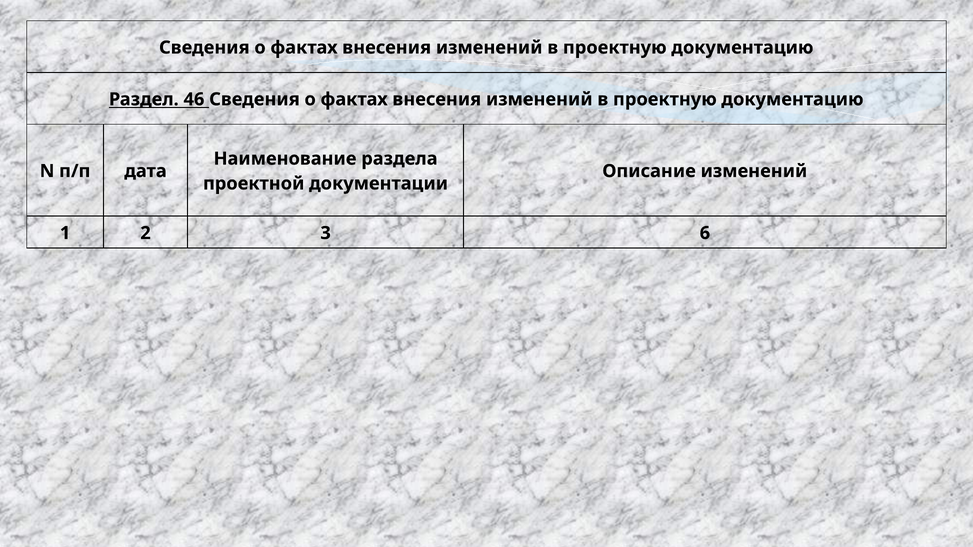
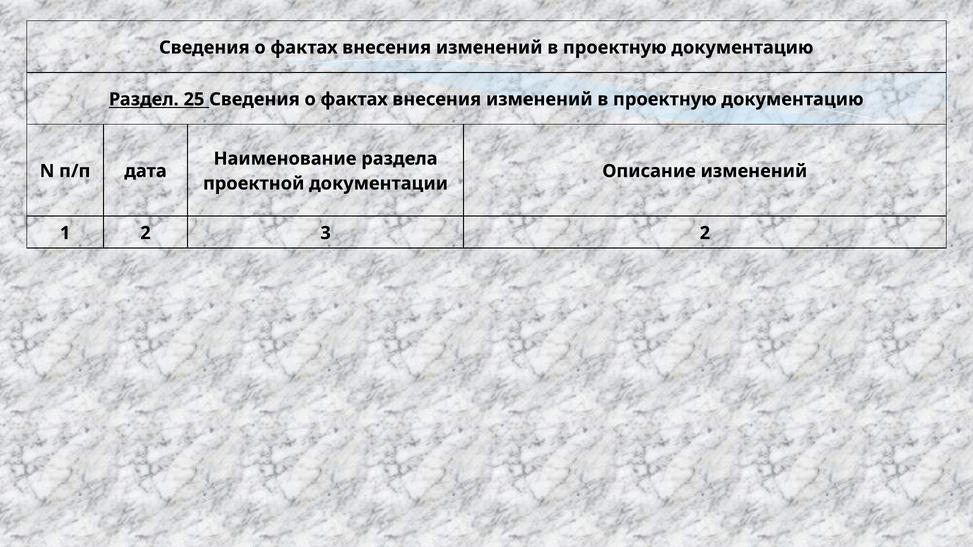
46: 46 -> 25
3 6: 6 -> 2
